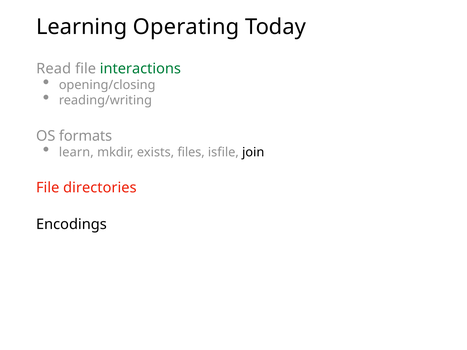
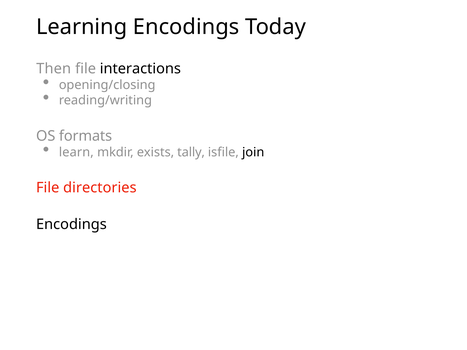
Learning Operating: Operating -> Encodings
Read: Read -> Then
interactions colour: green -> black
files: files -> tally
